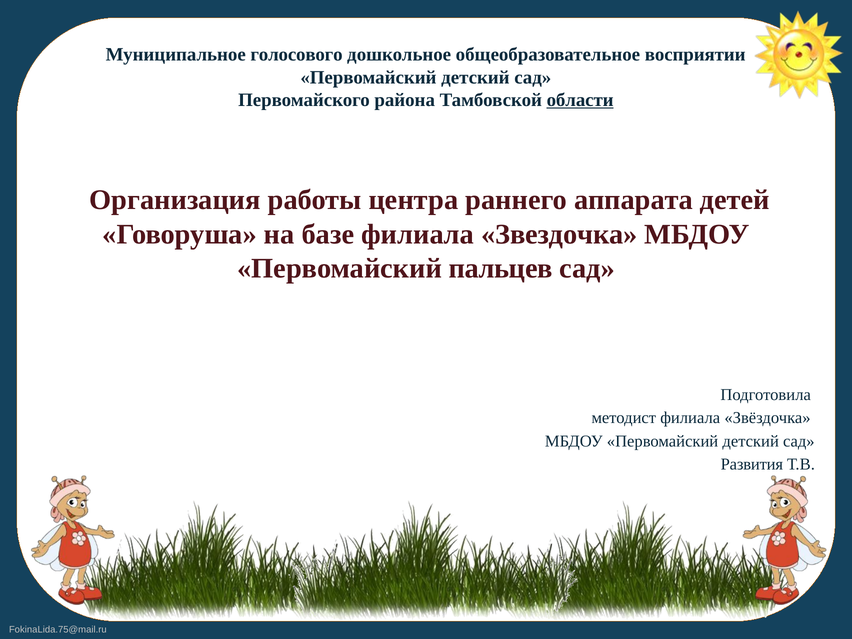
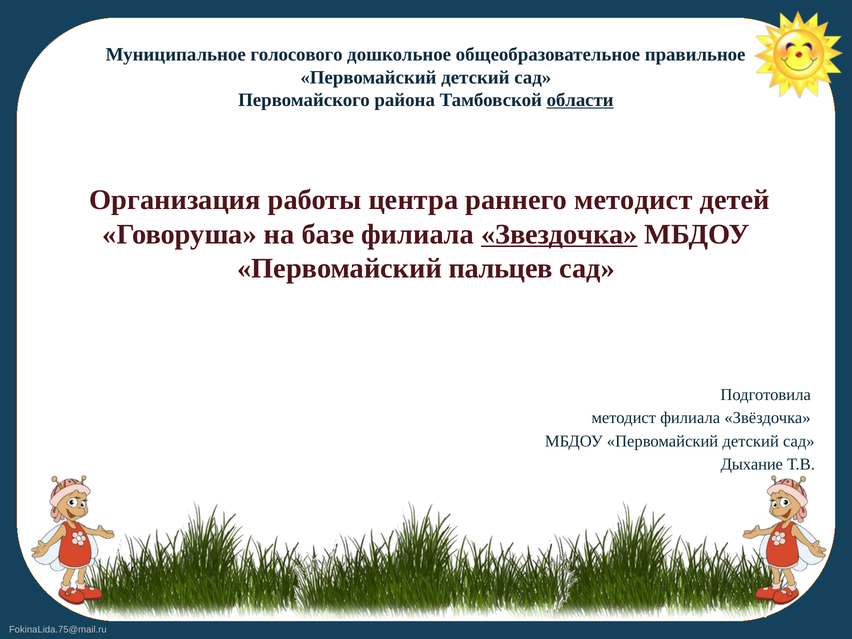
восприятии: восприятии -> правильное
раннего аппарата: аппарата -> методист
Звездочка underline: none -> present
Развития: Развития -> Дыхание
